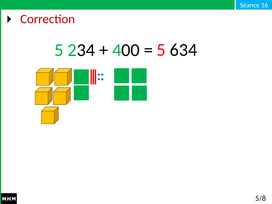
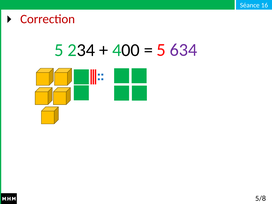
634 colour: black -> purple
